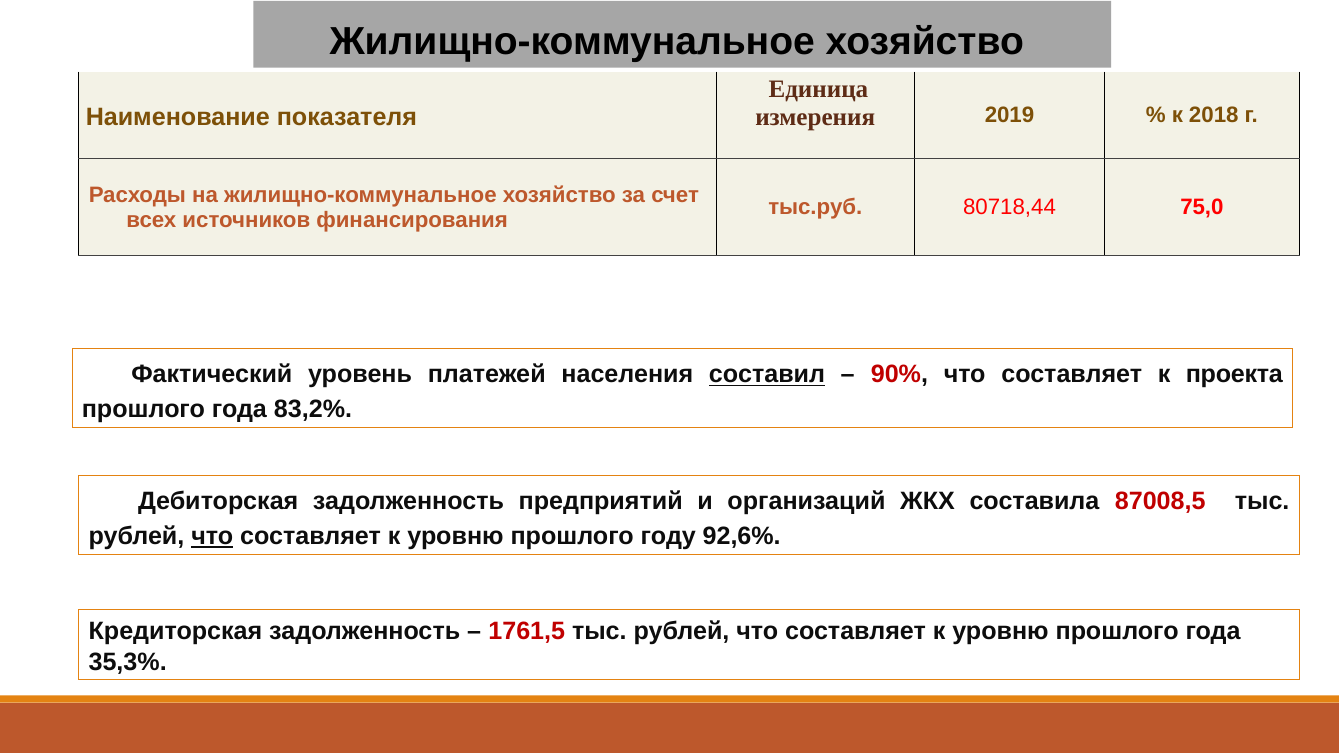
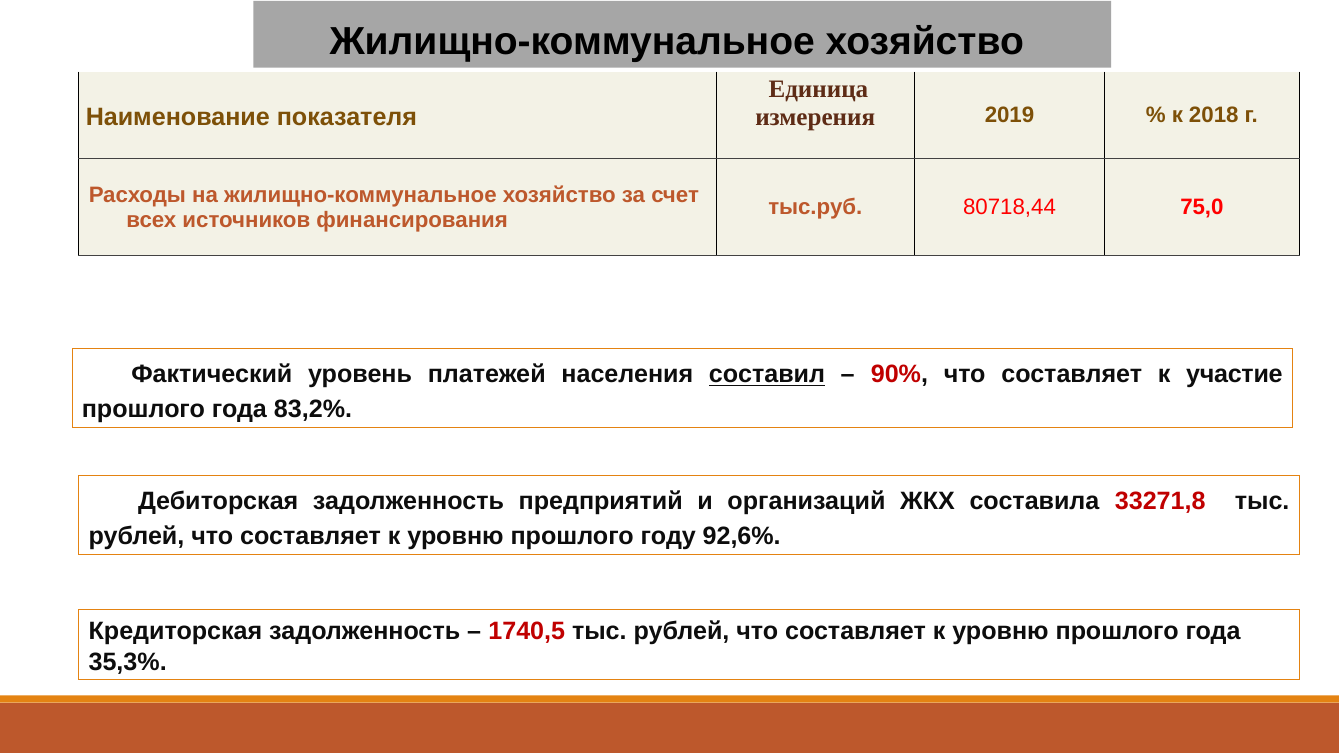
проекта: проекта -> участие
87008,5: 87008,5 -> 33271,8
что at (212, 536) underline: present -> none
1761,5: 1761,5 -> 1740,5
